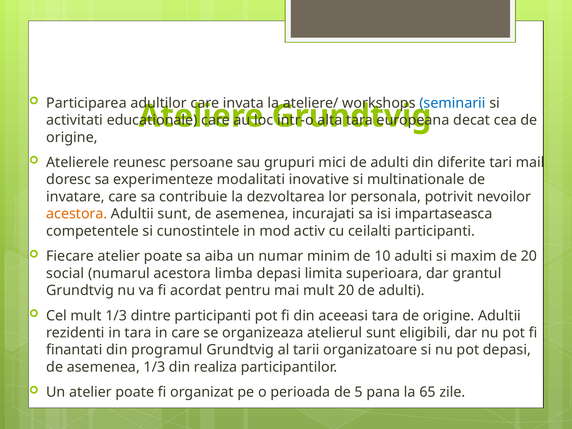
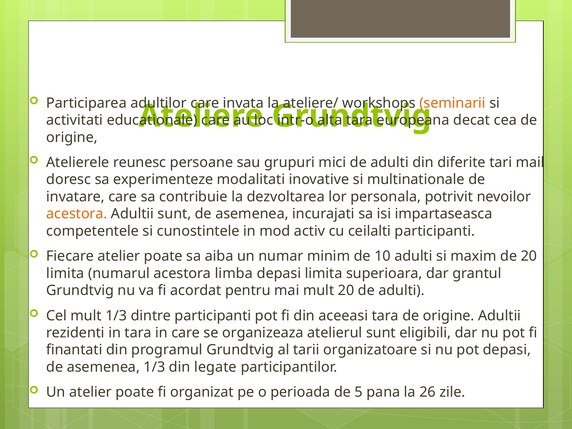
seminarii colour: blue -> orange
social at (65, 273): social -> limita
realiza: realiza -> legate
65: 65 -> 26
